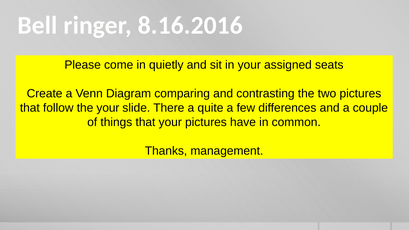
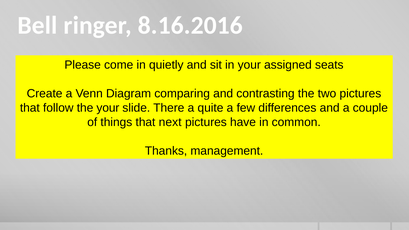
that your: your -> next
